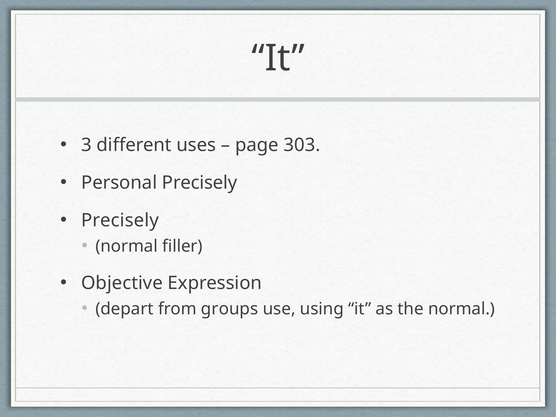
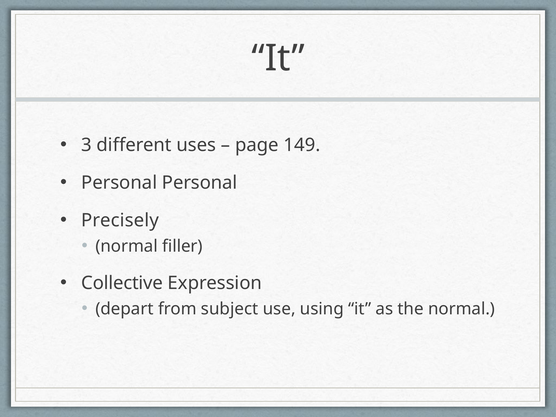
303: 303 -> 149
Personal Precisely: Precisely -> Personal
Objective: Objective -> Collective
groups: groups -> subject
